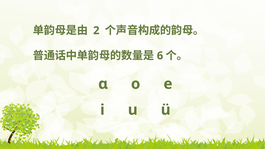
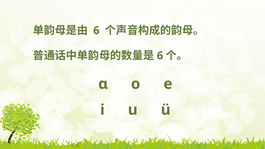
2 at (96, 31): 2 -> 6
